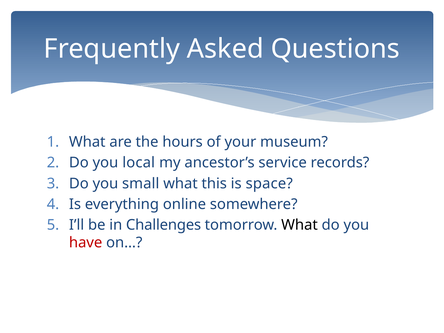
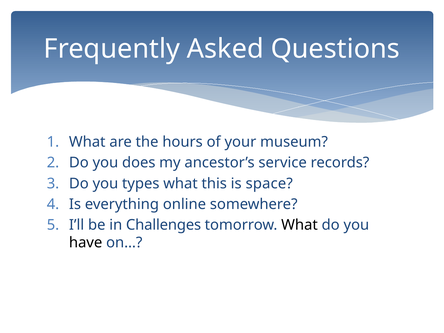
local: local -> does
small: small -> types
have colour: red -> black
